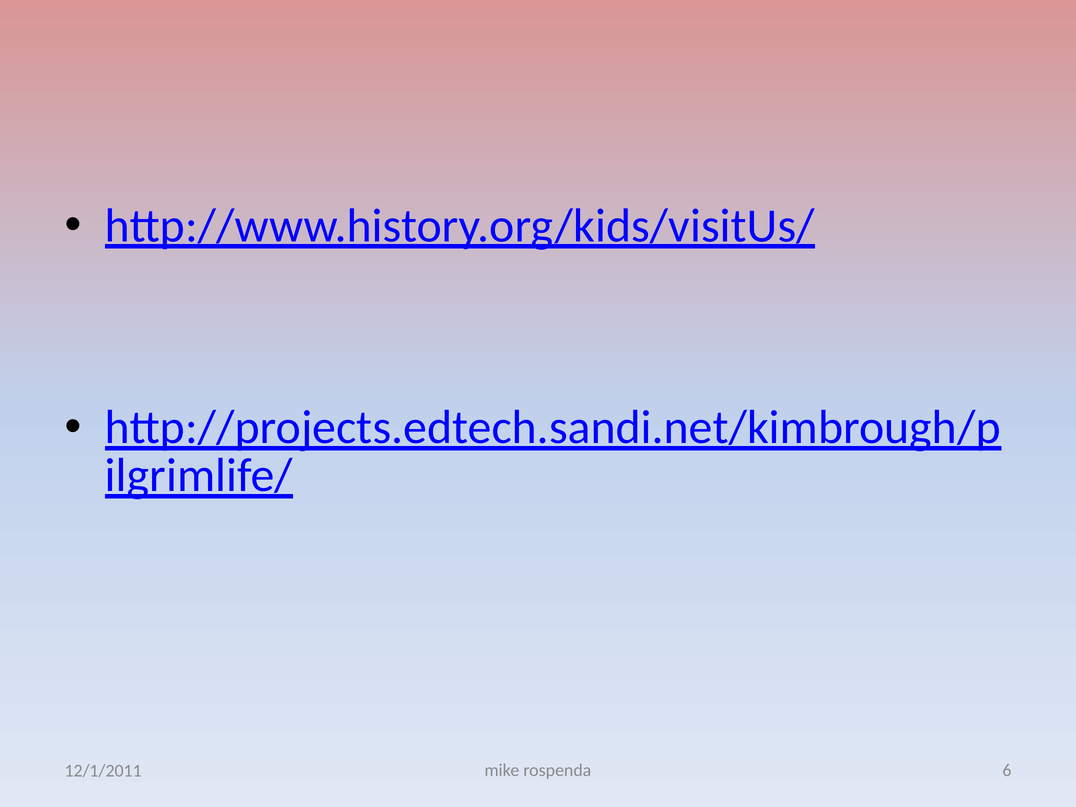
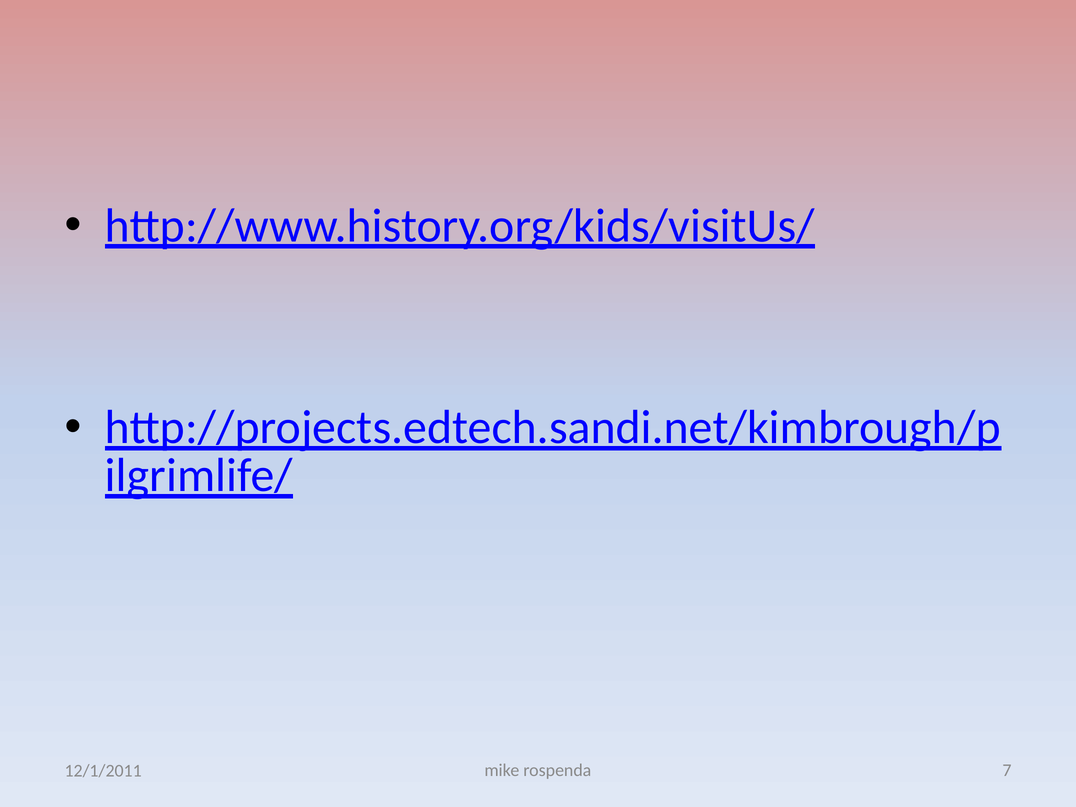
6: 6 -> 7
